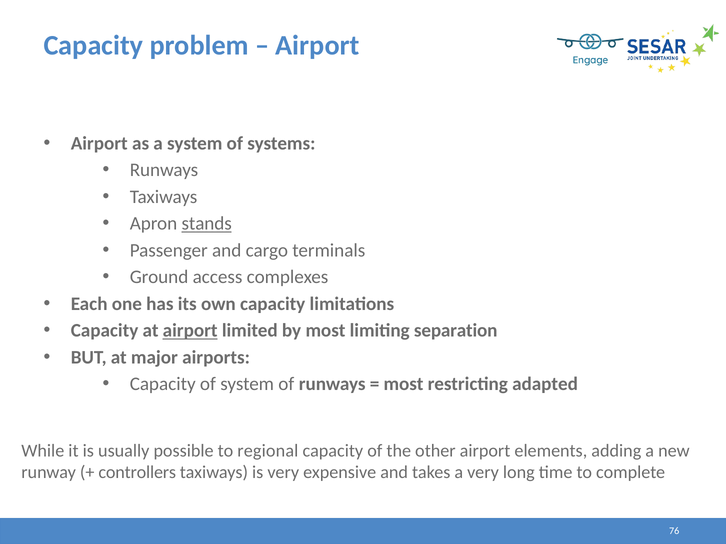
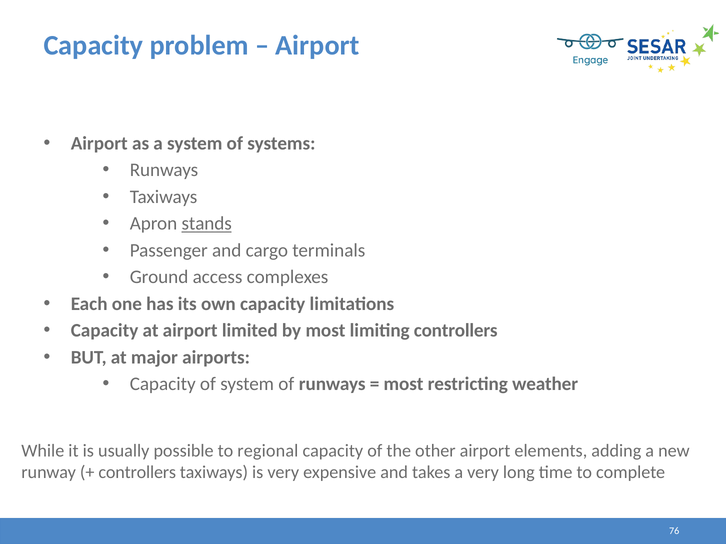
airport at (190, 331) underline: present -> none
limiting separation: separation -> controllers
adapted: adapted -> weather
